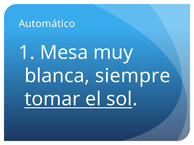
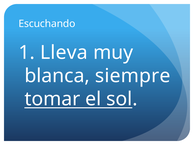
Automático: Automático -> Escuchando
Mesa: Mesa -> Lleva
